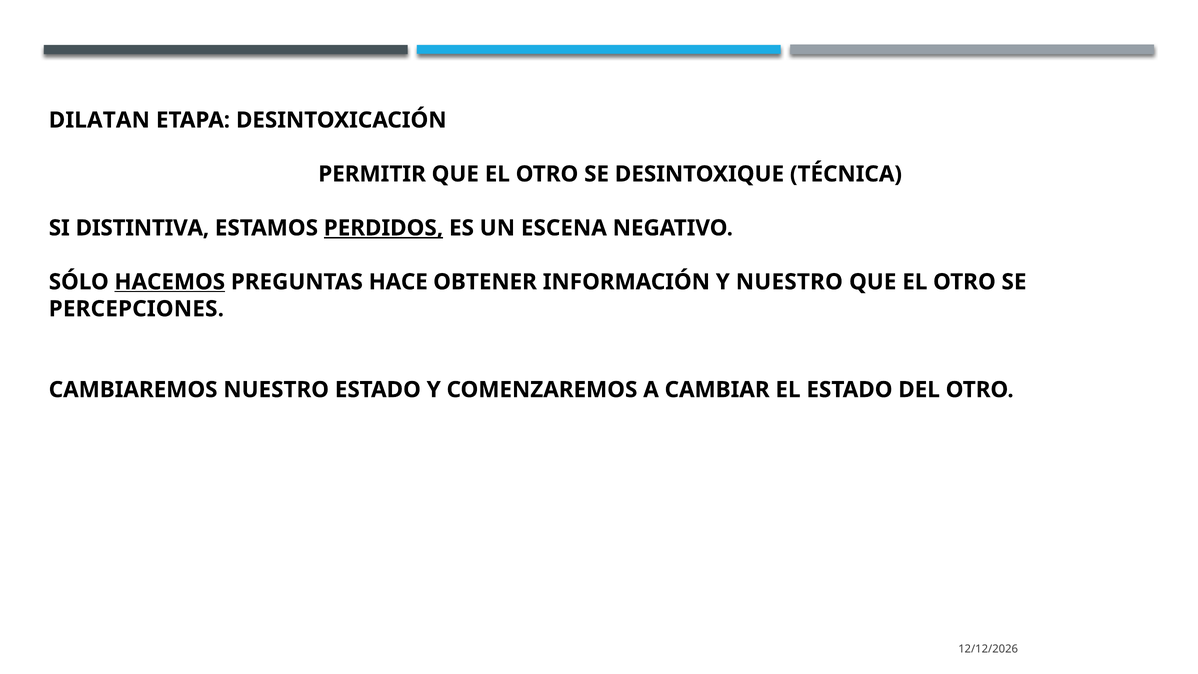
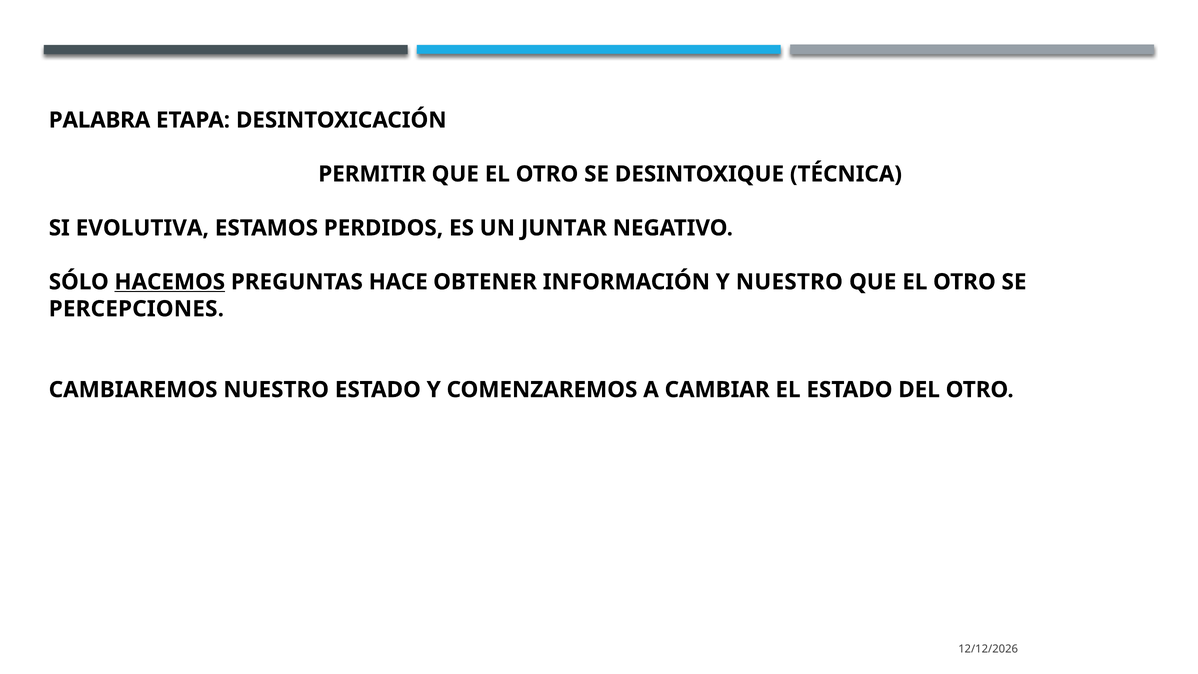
DILATAN: DILATAN -> PALABRA
DISTINTIVA: DISTINTIVA -> EVOLUTIVA
PERDIDOS underline: present -> none
ESCENA: ESCENA -> JUNTAR
